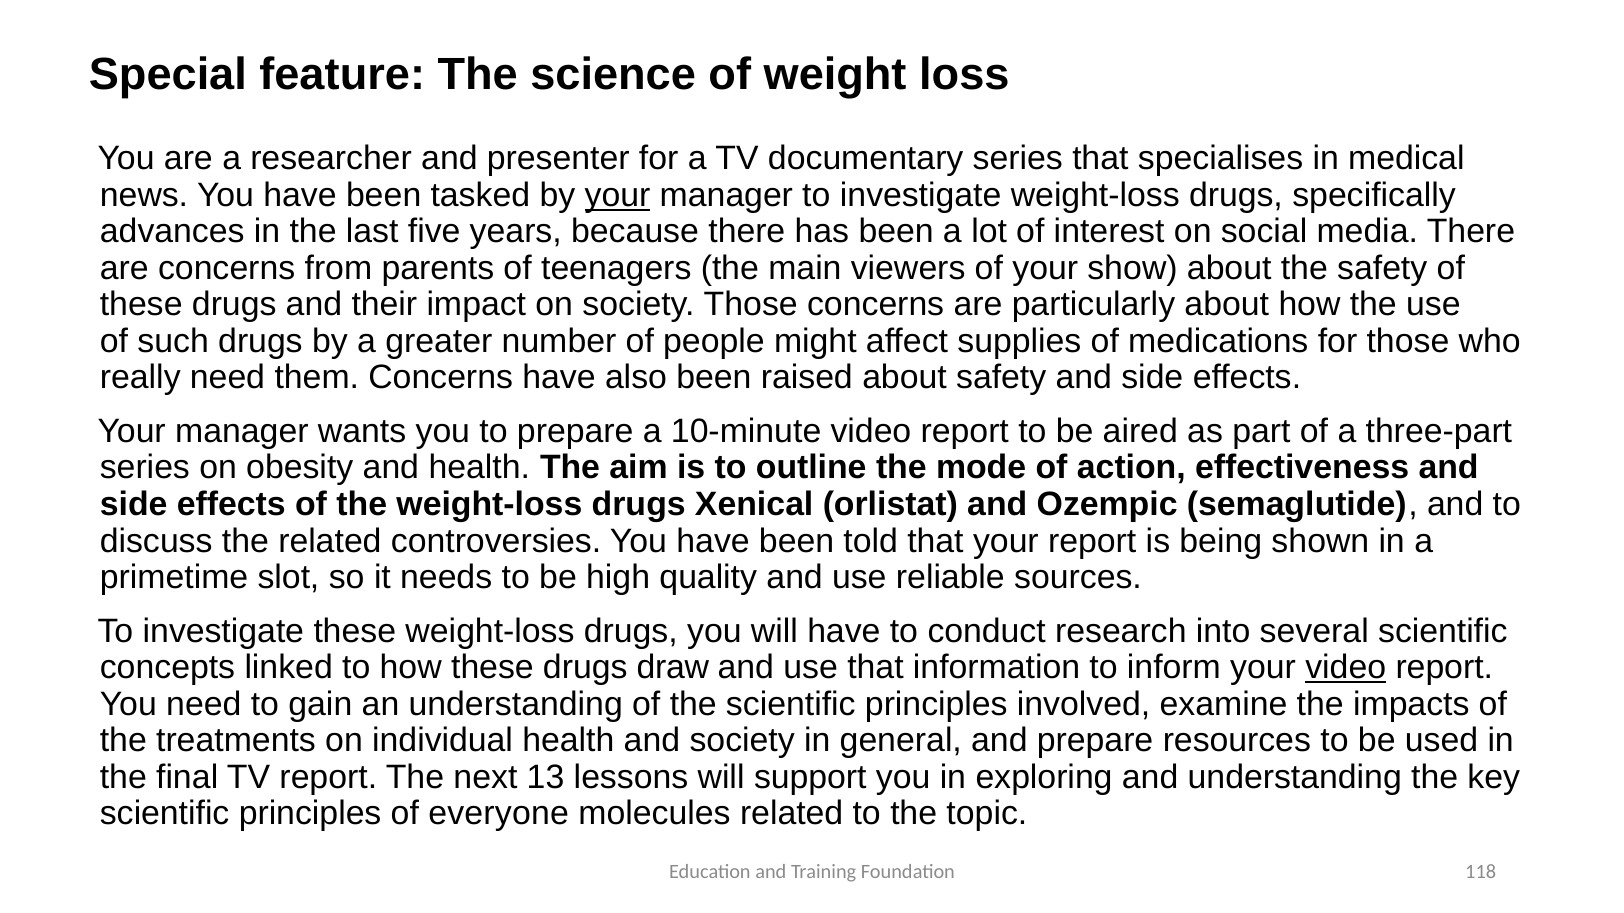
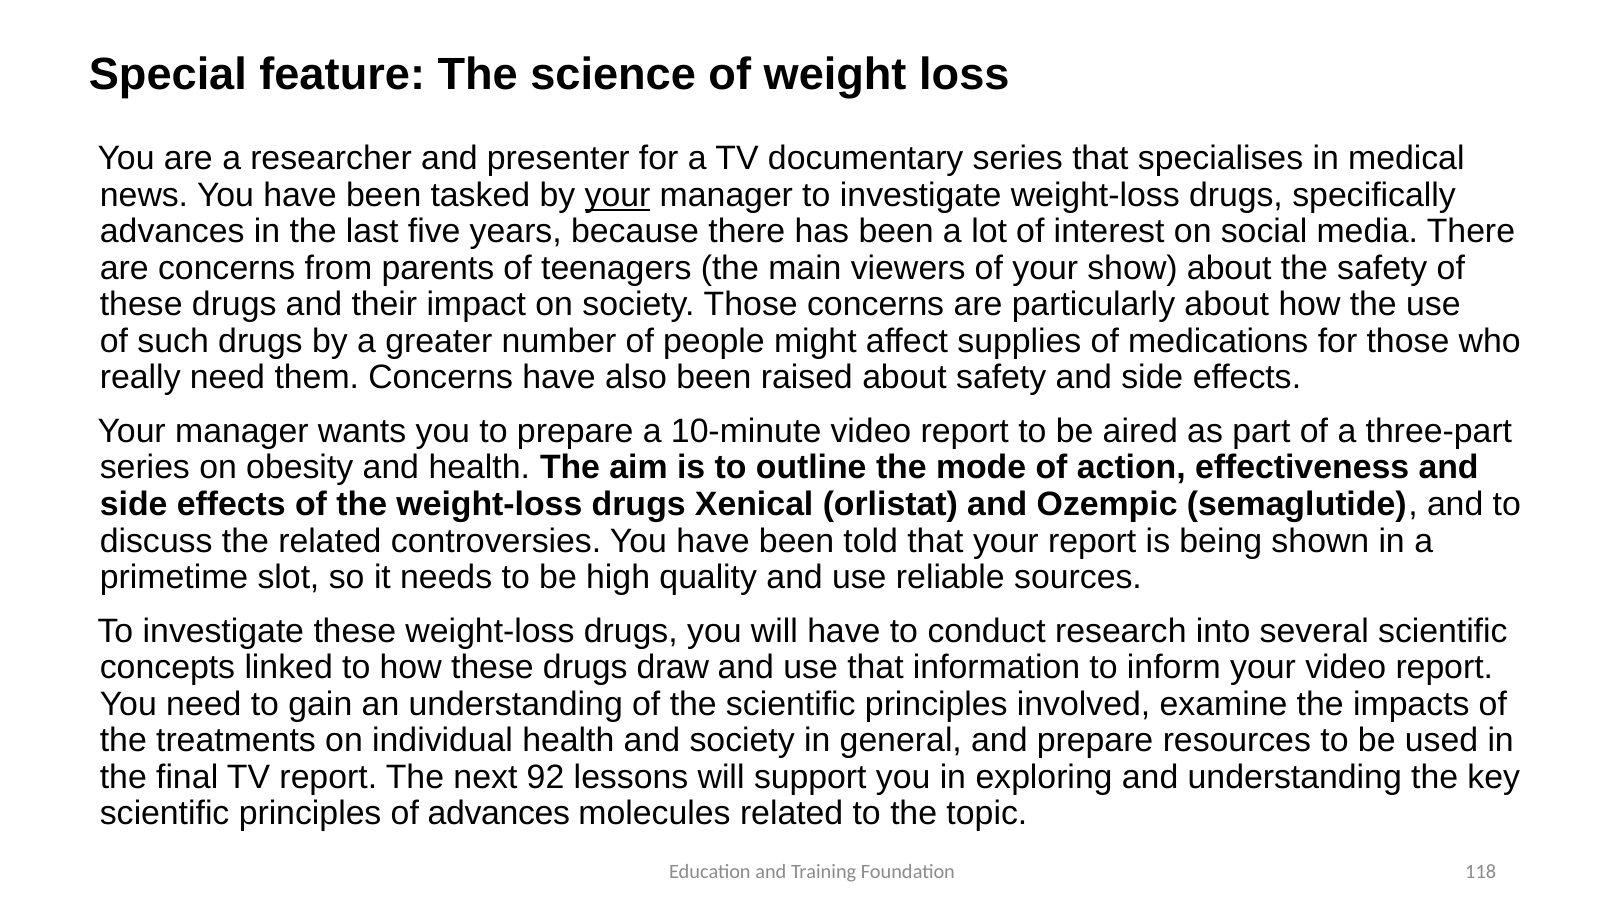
video at (1346, 668) underline: present -> none
13: 13 -> 92
of everyone: everyone -> advances
